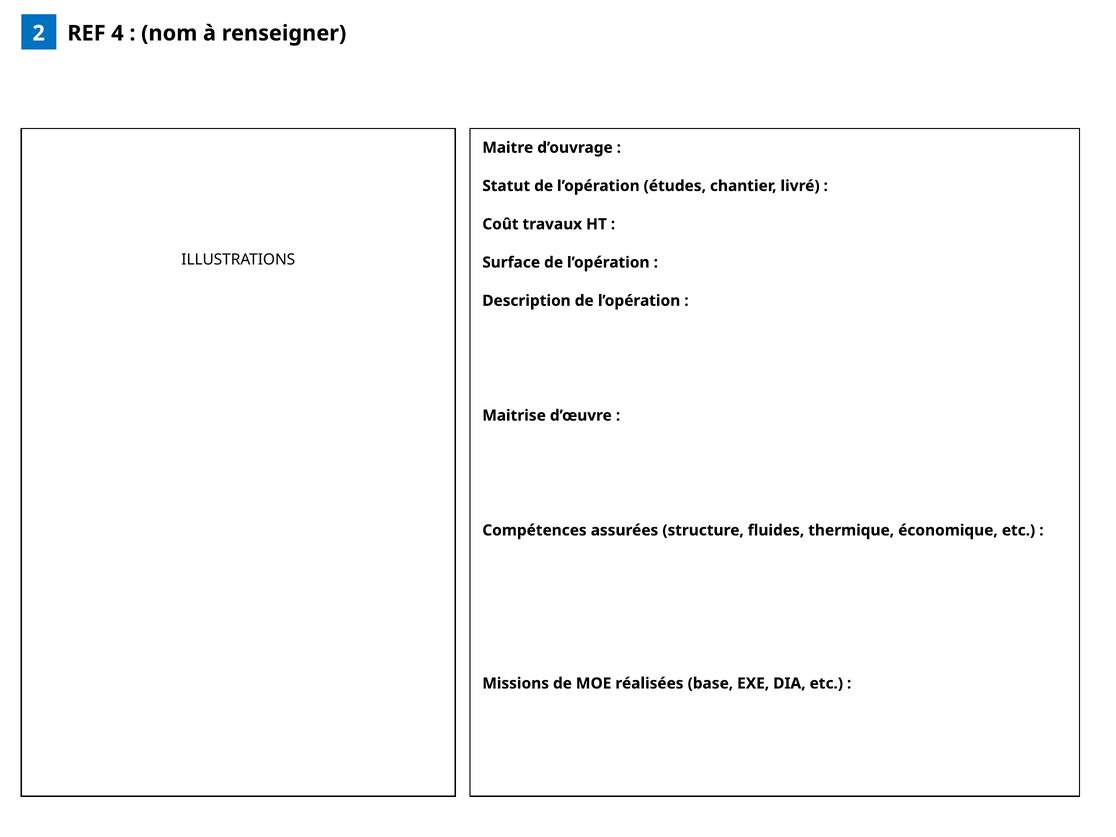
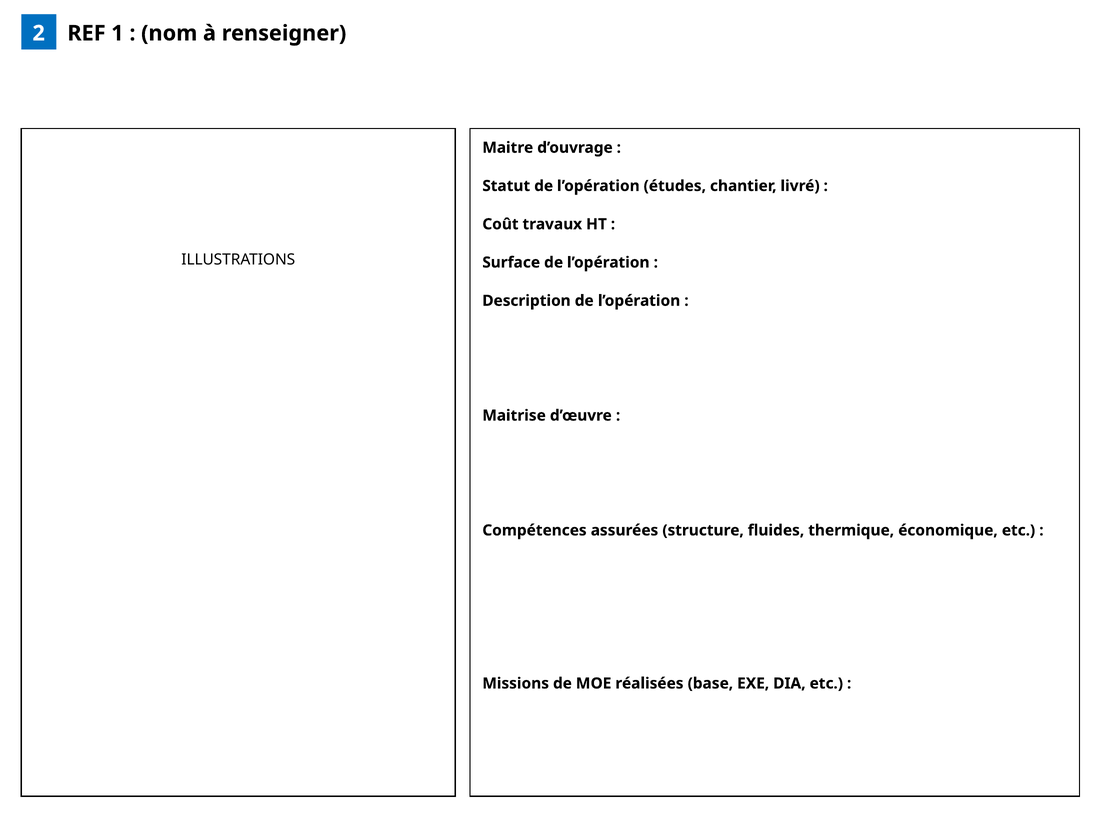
4: 4 -> 1
